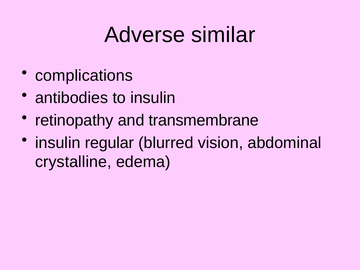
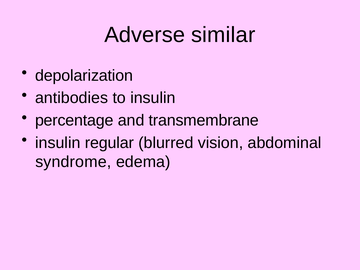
complications: complications -> depolarization
retinopathy: retinopathy -> percentage
crystalline: crystalline -> syndrome
